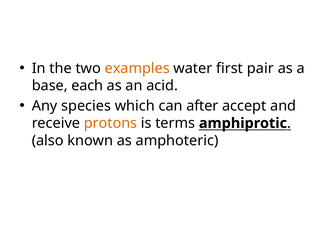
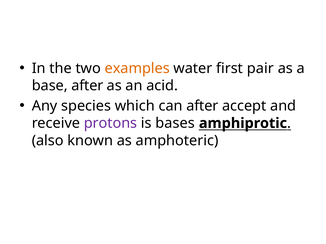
base each: each -> after
protons colour: orange -> purple
terms: terms -> bases
